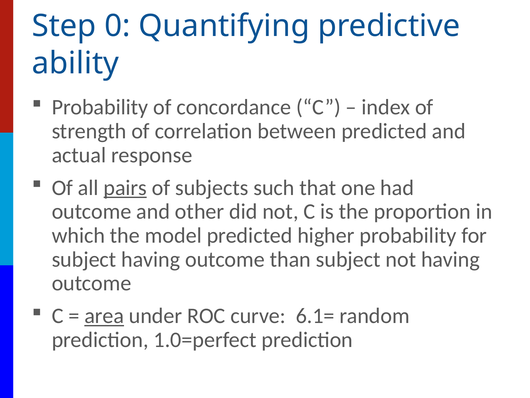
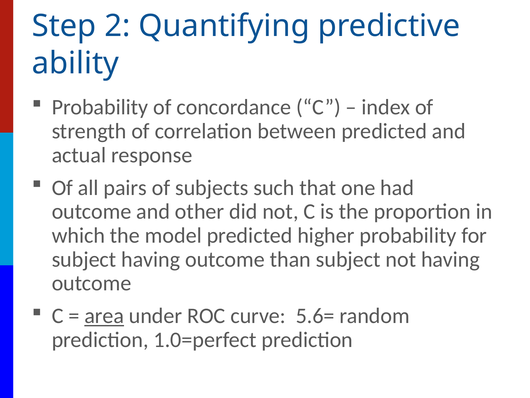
0: 0 -> 2
pairs underline: present -> none
6.1=: 6.1= -> 5.6=
